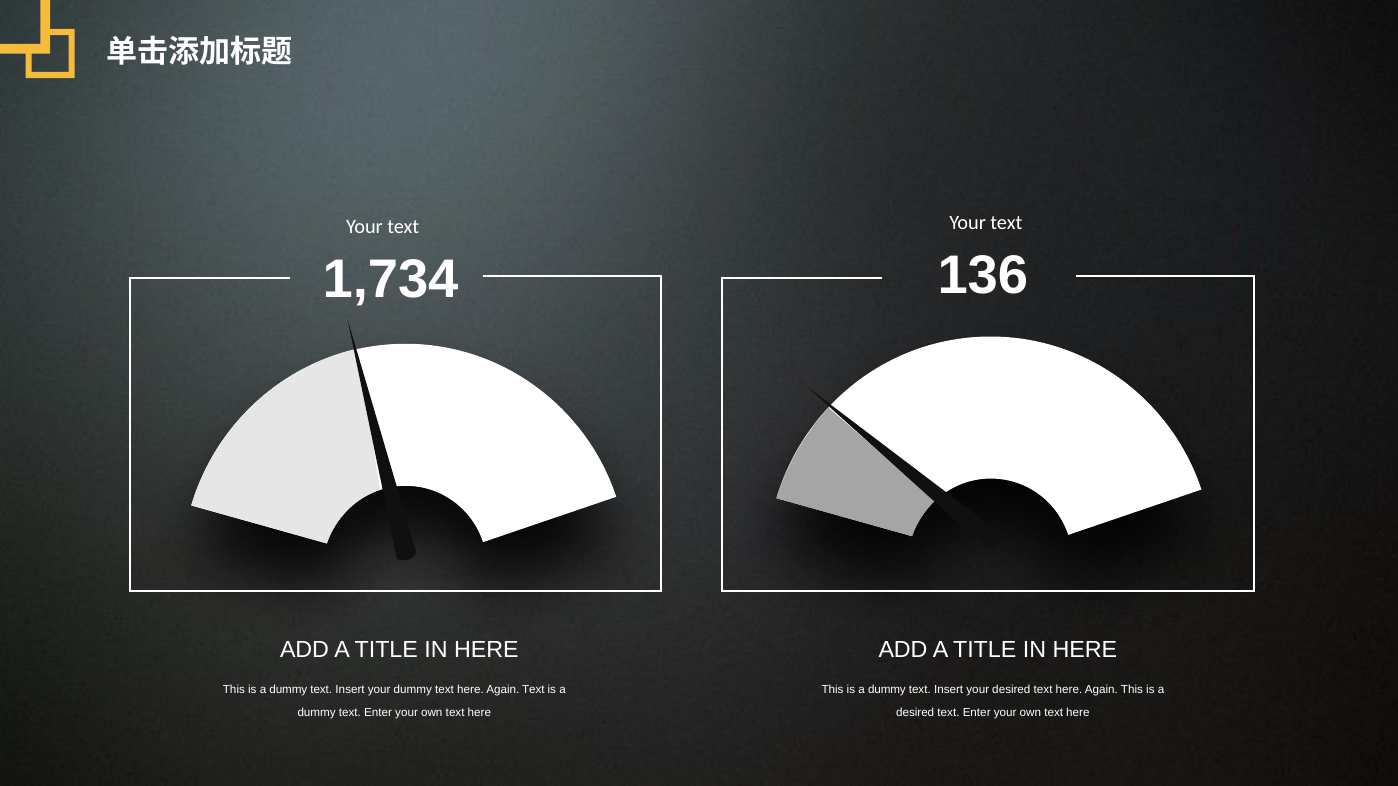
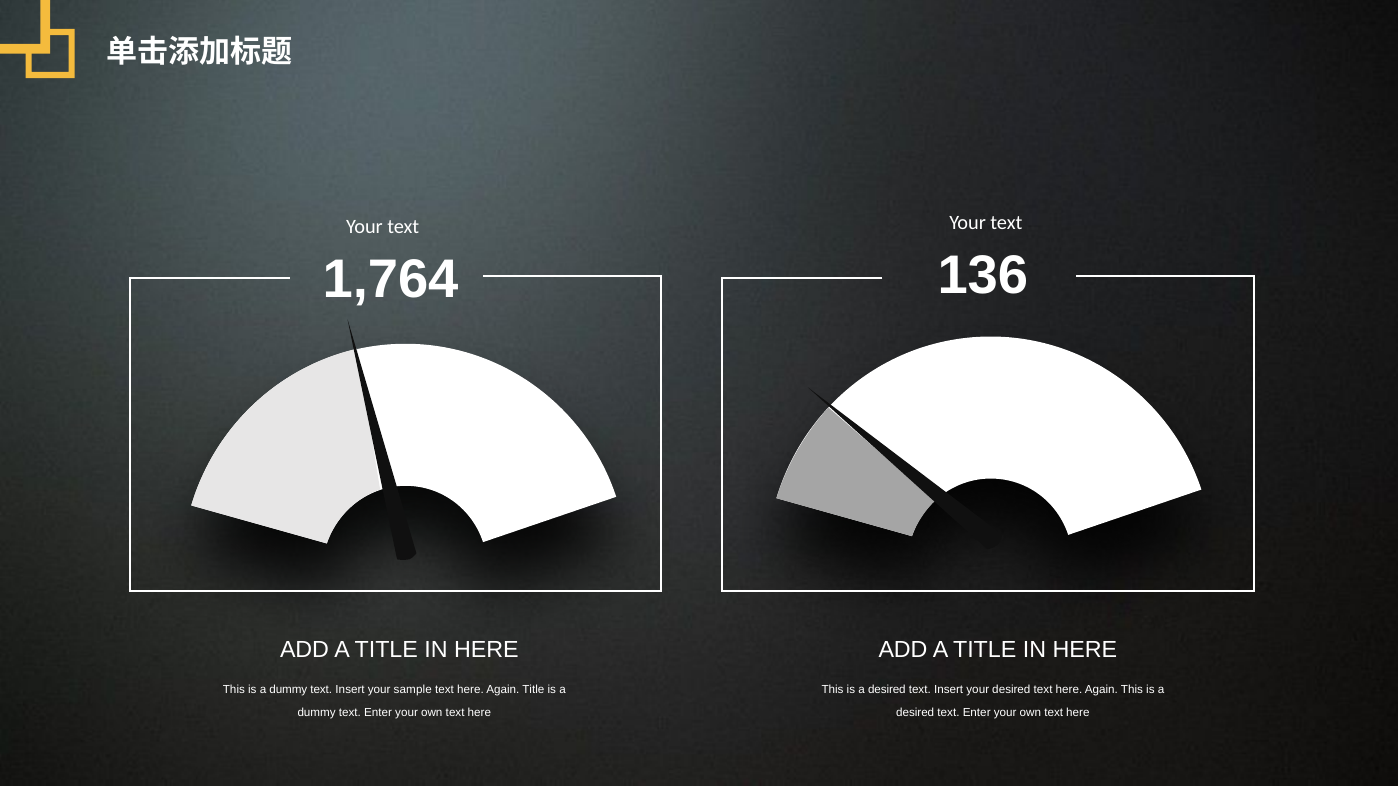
1,734: 1,734 -> 1,764
your dummy: dummy -> sample
Again Text: Text -> Title
dummy at (887, 690): dummy -> desired
